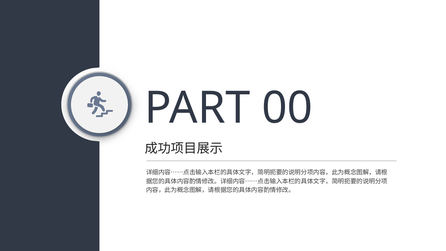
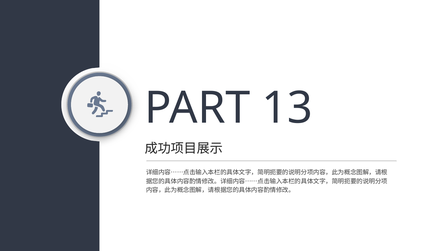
00: 00 -> 13
